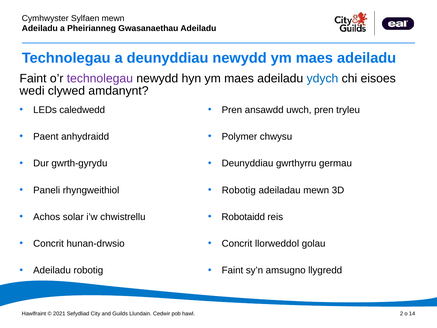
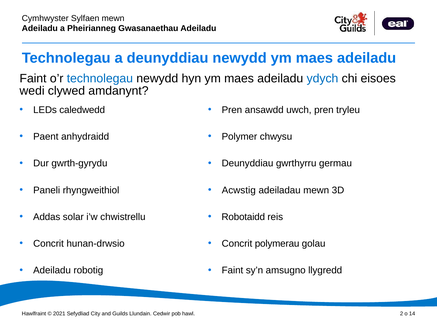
technolegau at (100, 79) colour: purple -> blue
Robotig at (239, 190): Robotig -> Acwstig
Achos: Achos -> Addas
llorweddol: llorweddol -> polymerau
